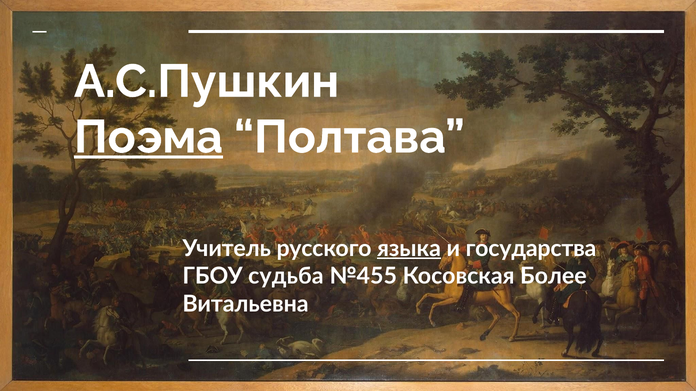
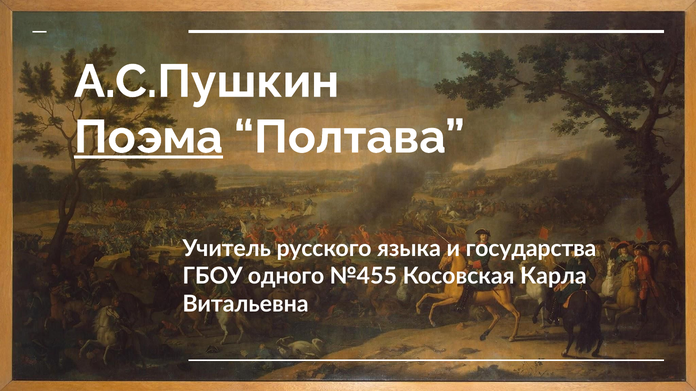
языка underline: present -> none
судьба: судьба -> одного
Более: Более -> Карла
